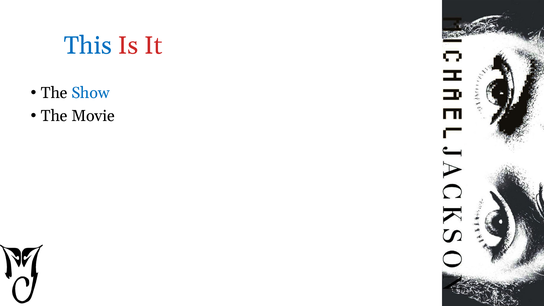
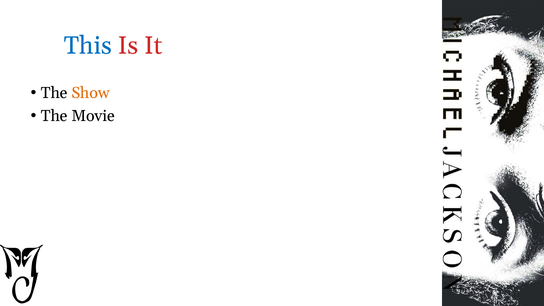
Show colour: blue -> orange
